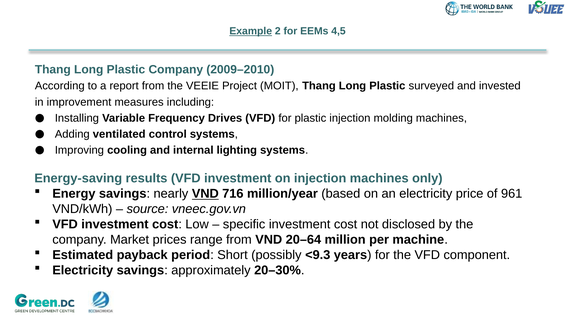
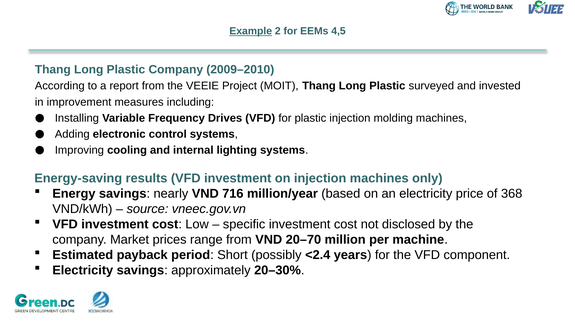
ventilated: ventilated -> electronic
VND at (205, 194) underline: present -> none
961: 961 -> 368
20–64: 20–64 -> 20–70
<9.3: <9.3 -> <2.4
